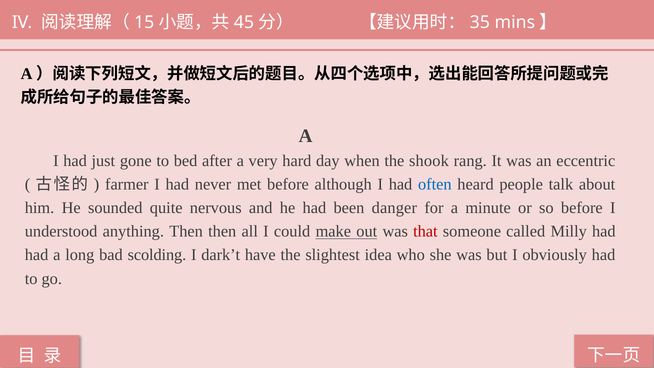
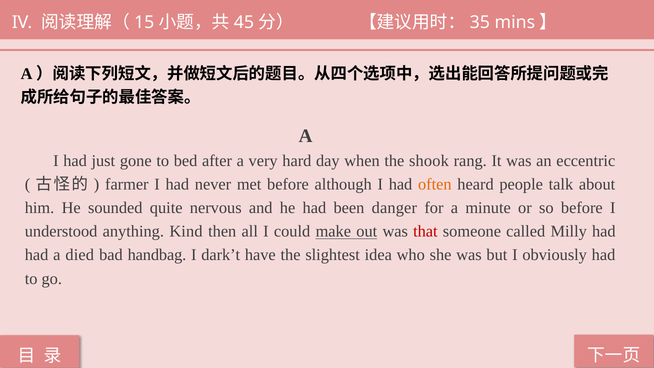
often colour: blue -> orange
anything Then: Then -> Kind
long: long -> died
scolding: scolding -> handbag
